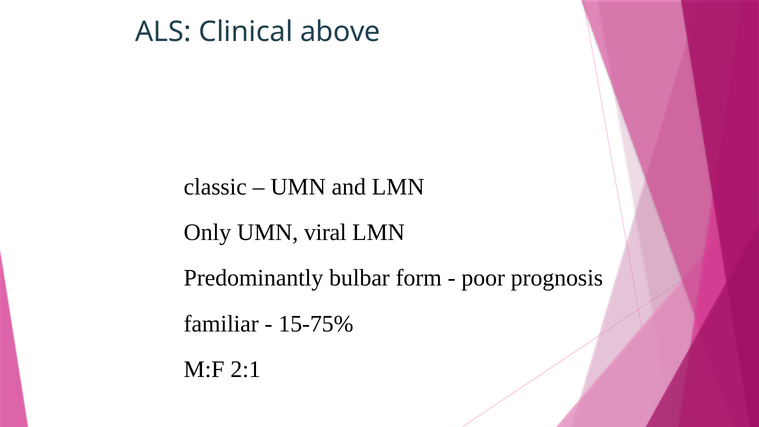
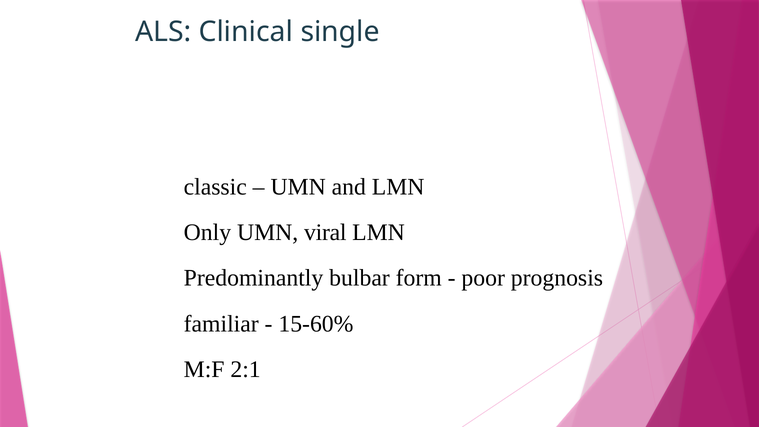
above: above -> single
15-75%: 15-75% -> 15-60%
